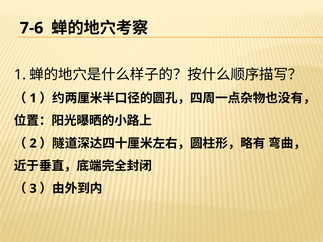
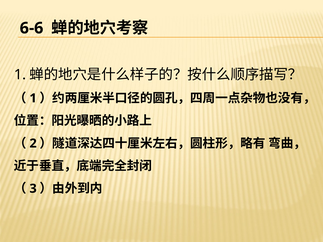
7-6: 7-6 -> 6-6
